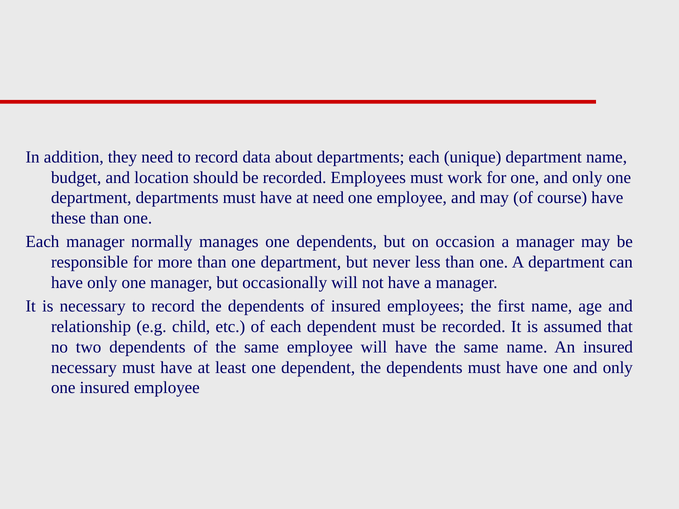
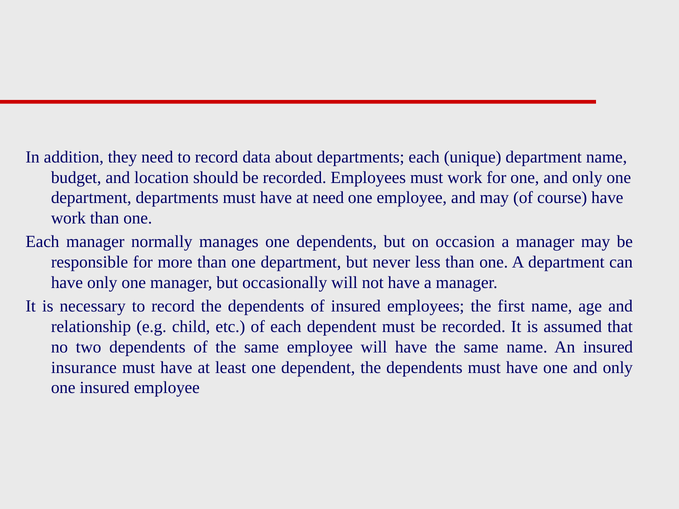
these at (68, 218): these -> work
necessary at (84, 368): necessary -> insurance
